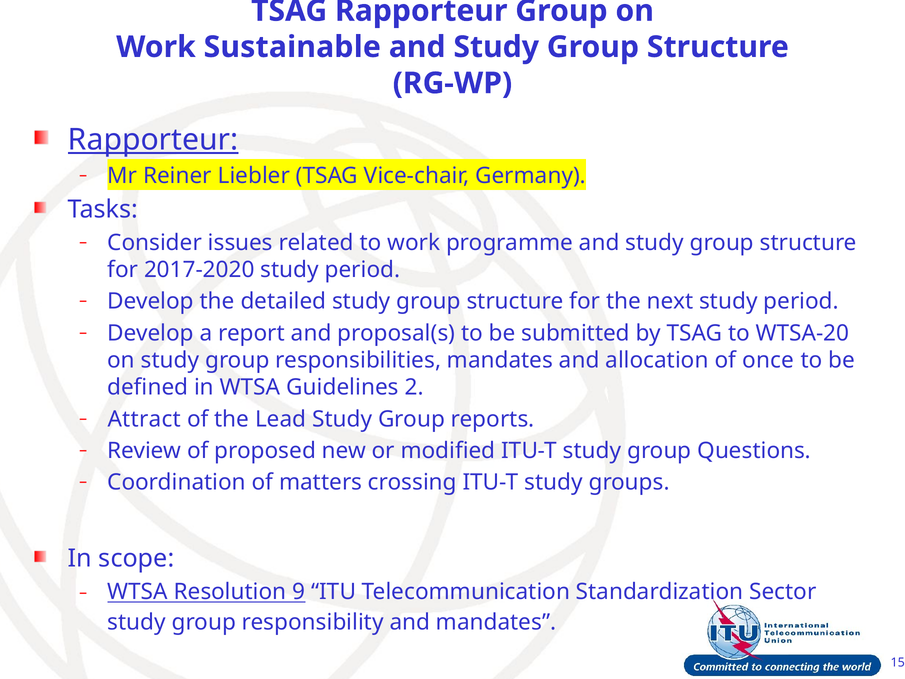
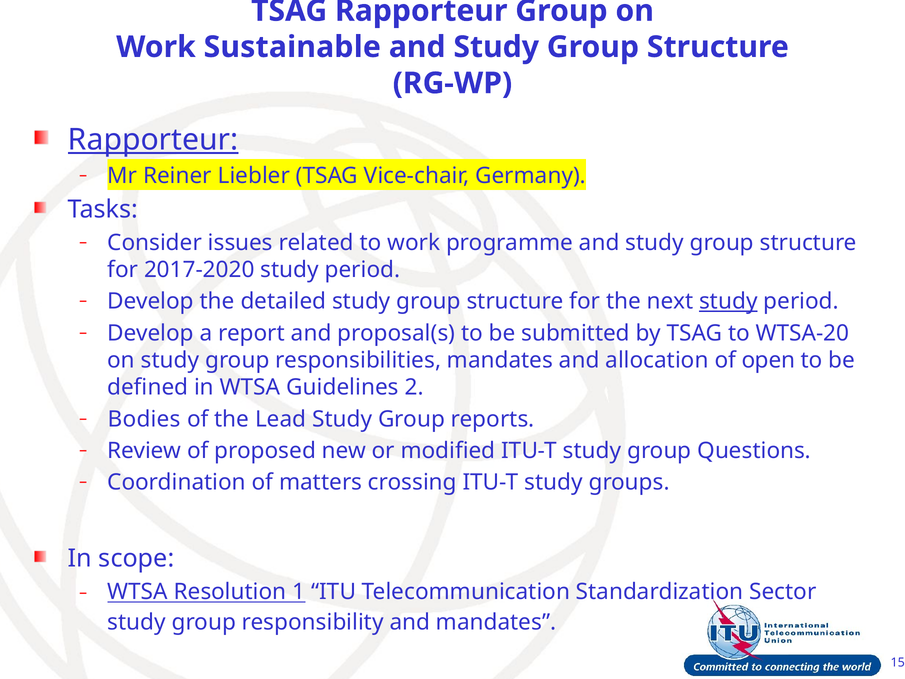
study at (728, 301) underline: none -> present
once: once -> open
Attract: Attract -> Bodies
9: 9 -> 1
